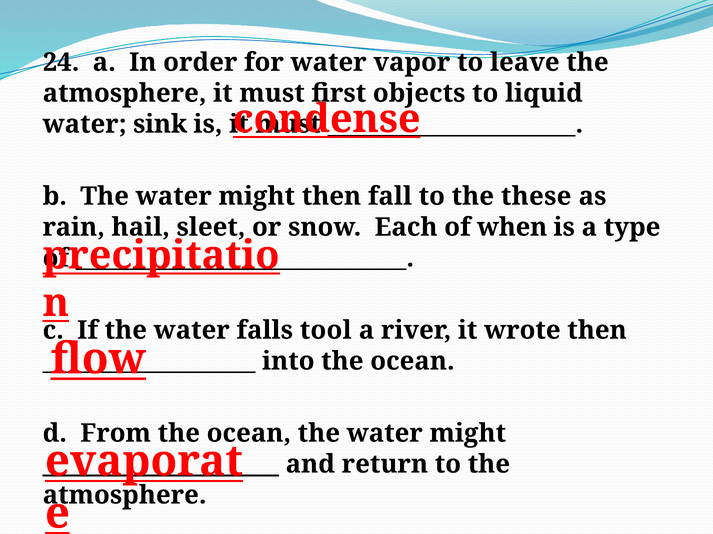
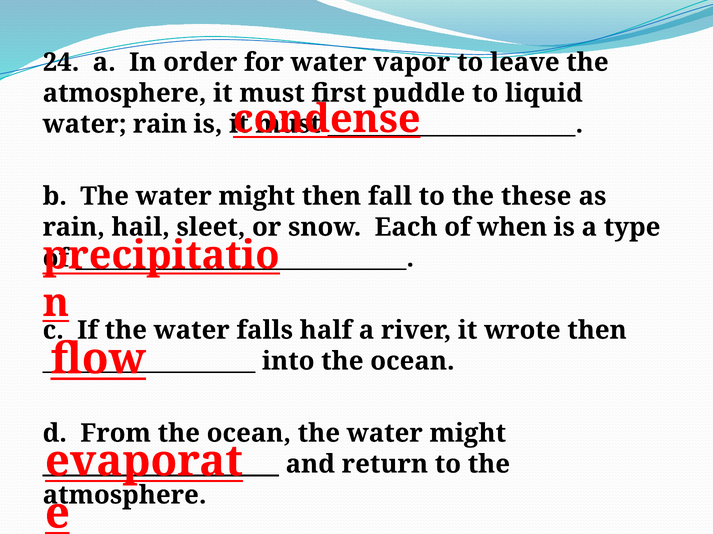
objects: objects -> puddle
water sink: sink -> rain
tool: tool -> half
